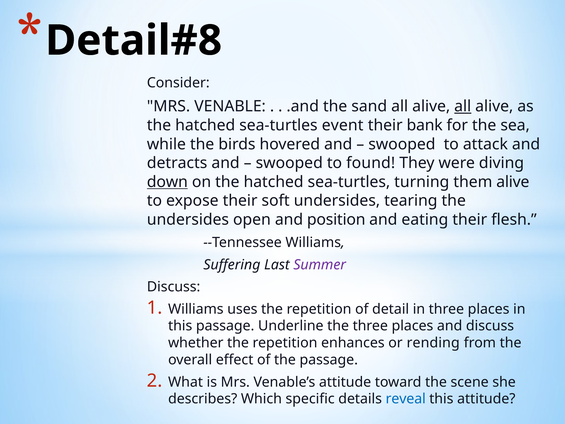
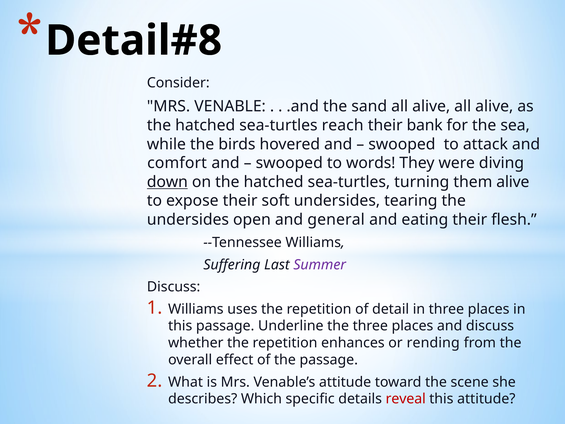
all at (463, 106) underline: present -> none
event: event -> reach
detracts: detracts -> comfort
found: found -> words
position: position -> general
reveal colour: blue -> red
